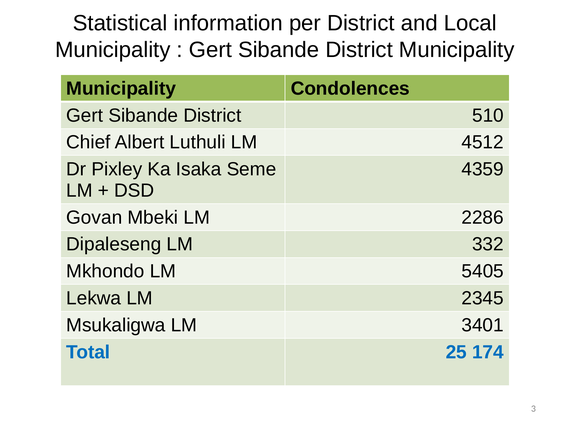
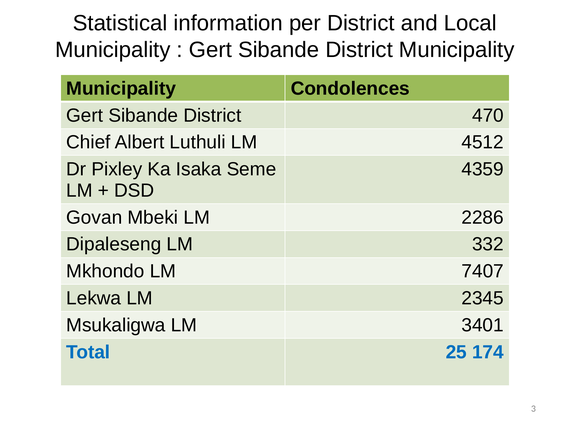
510: 510 -> 470
5405: 5405 -> 7407
